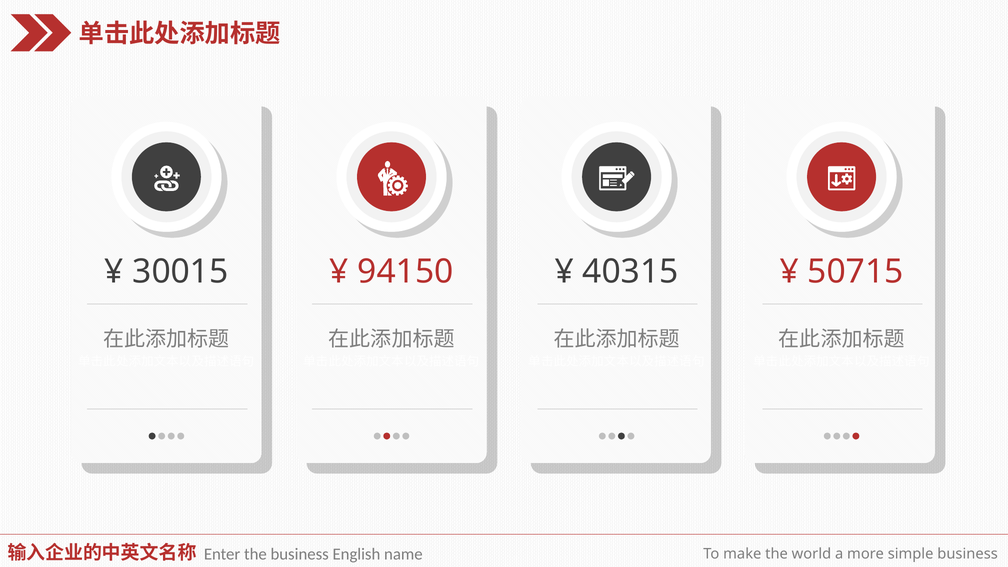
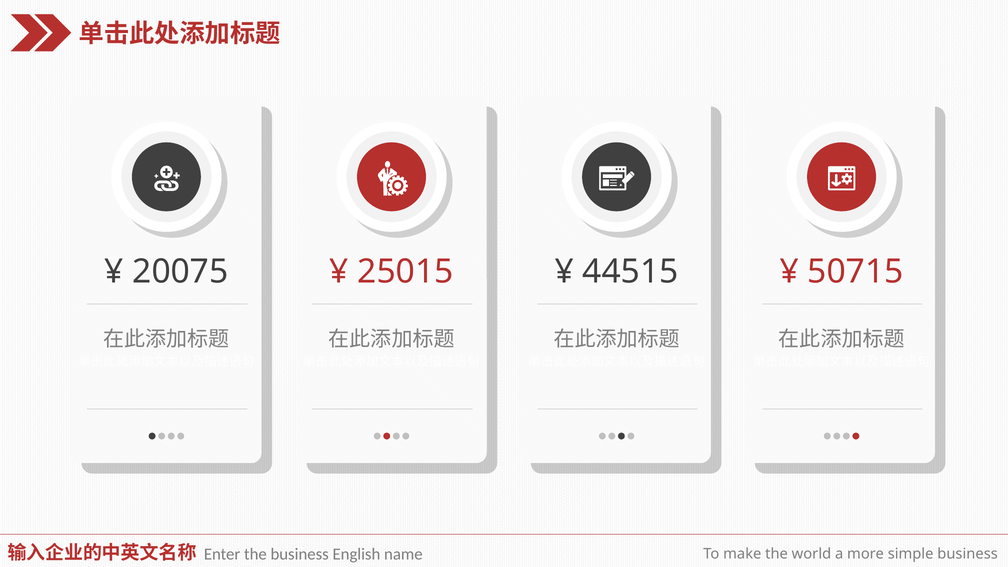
30015: 30015 -> 20075
94150: 94150 -> 25015
40315: 40315 -> 44515
